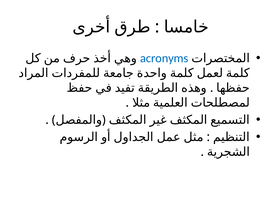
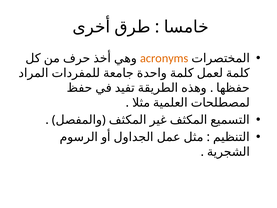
acronyms colour: blue -> orange
